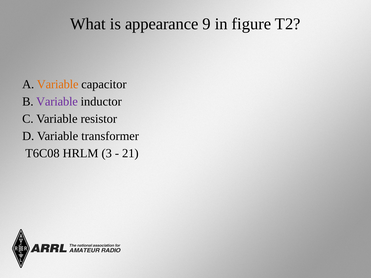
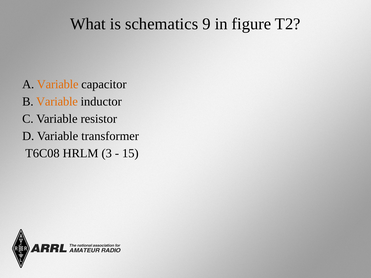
appearance: appearance -> schematics
Variable at (57, 102) colour: purple -> orange
21: 21 -> 15
